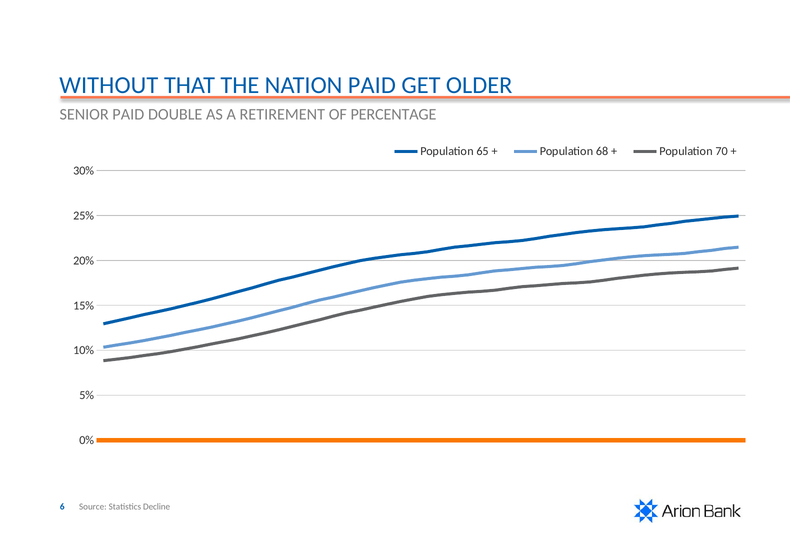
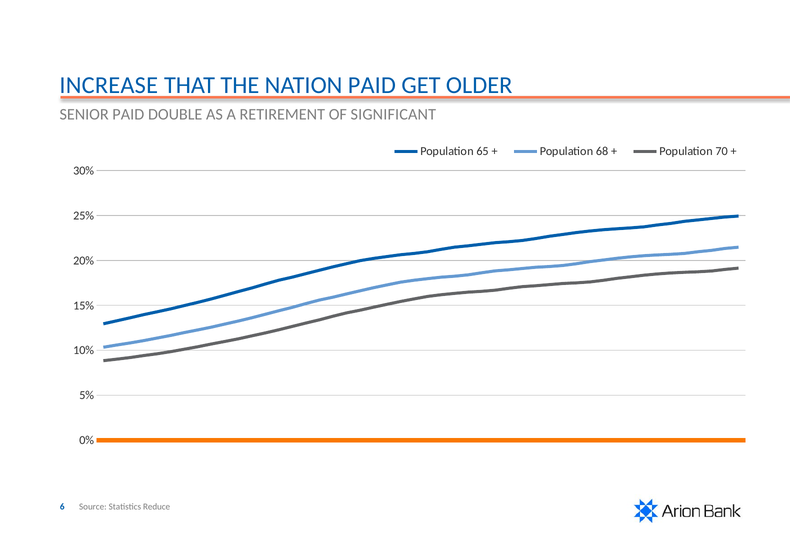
WITHOUT: WITHOUT -> INCREASE
PERCENTAGE: PERCENTAGE -> SIGNIFICANT
Decline: Decline -> Reduce
